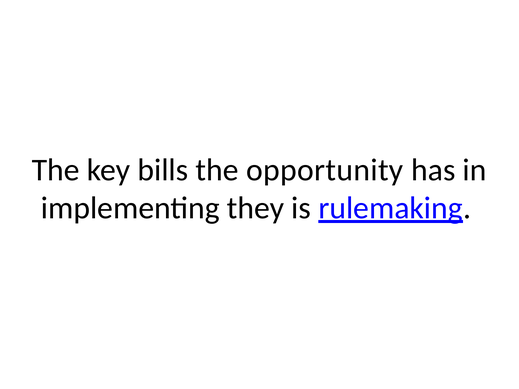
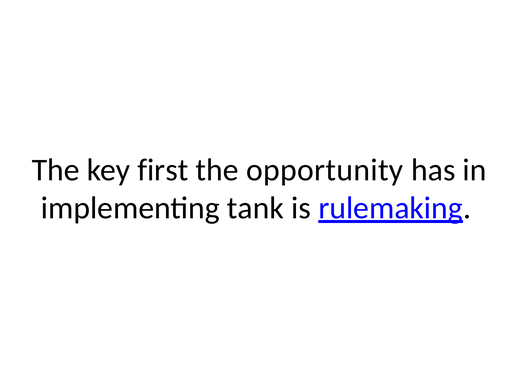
bills: bills -> first
they: they -> tank
